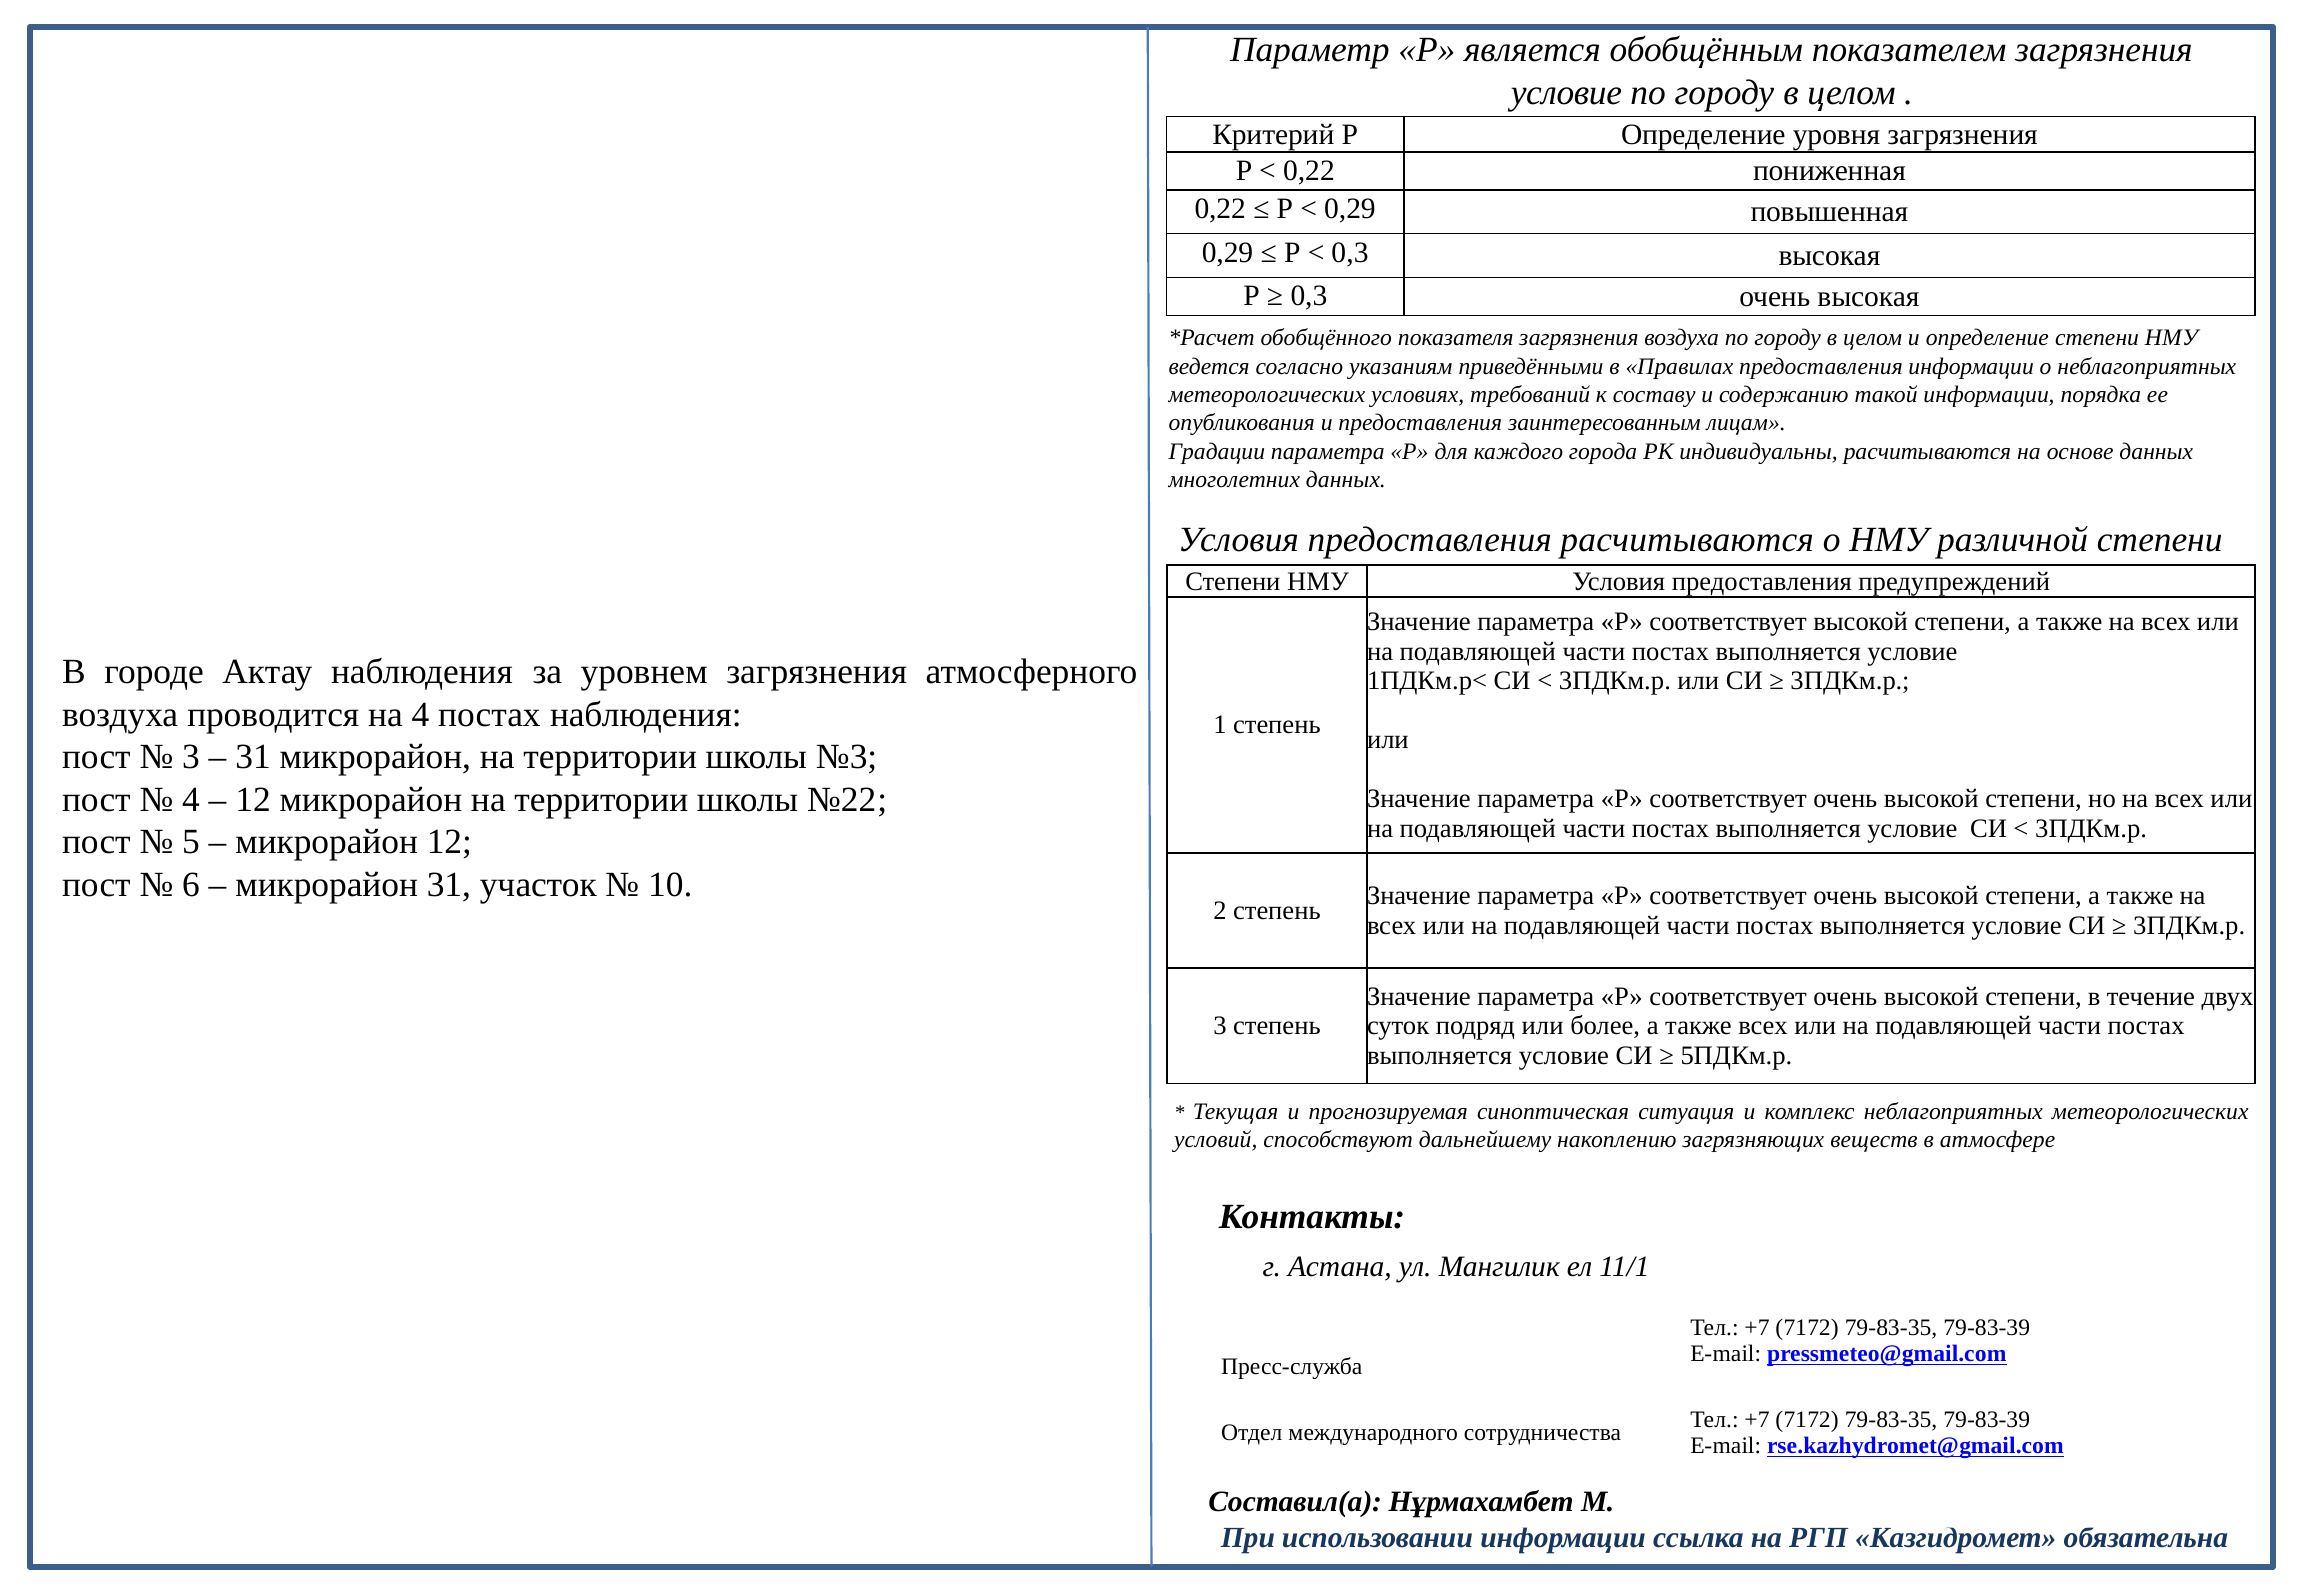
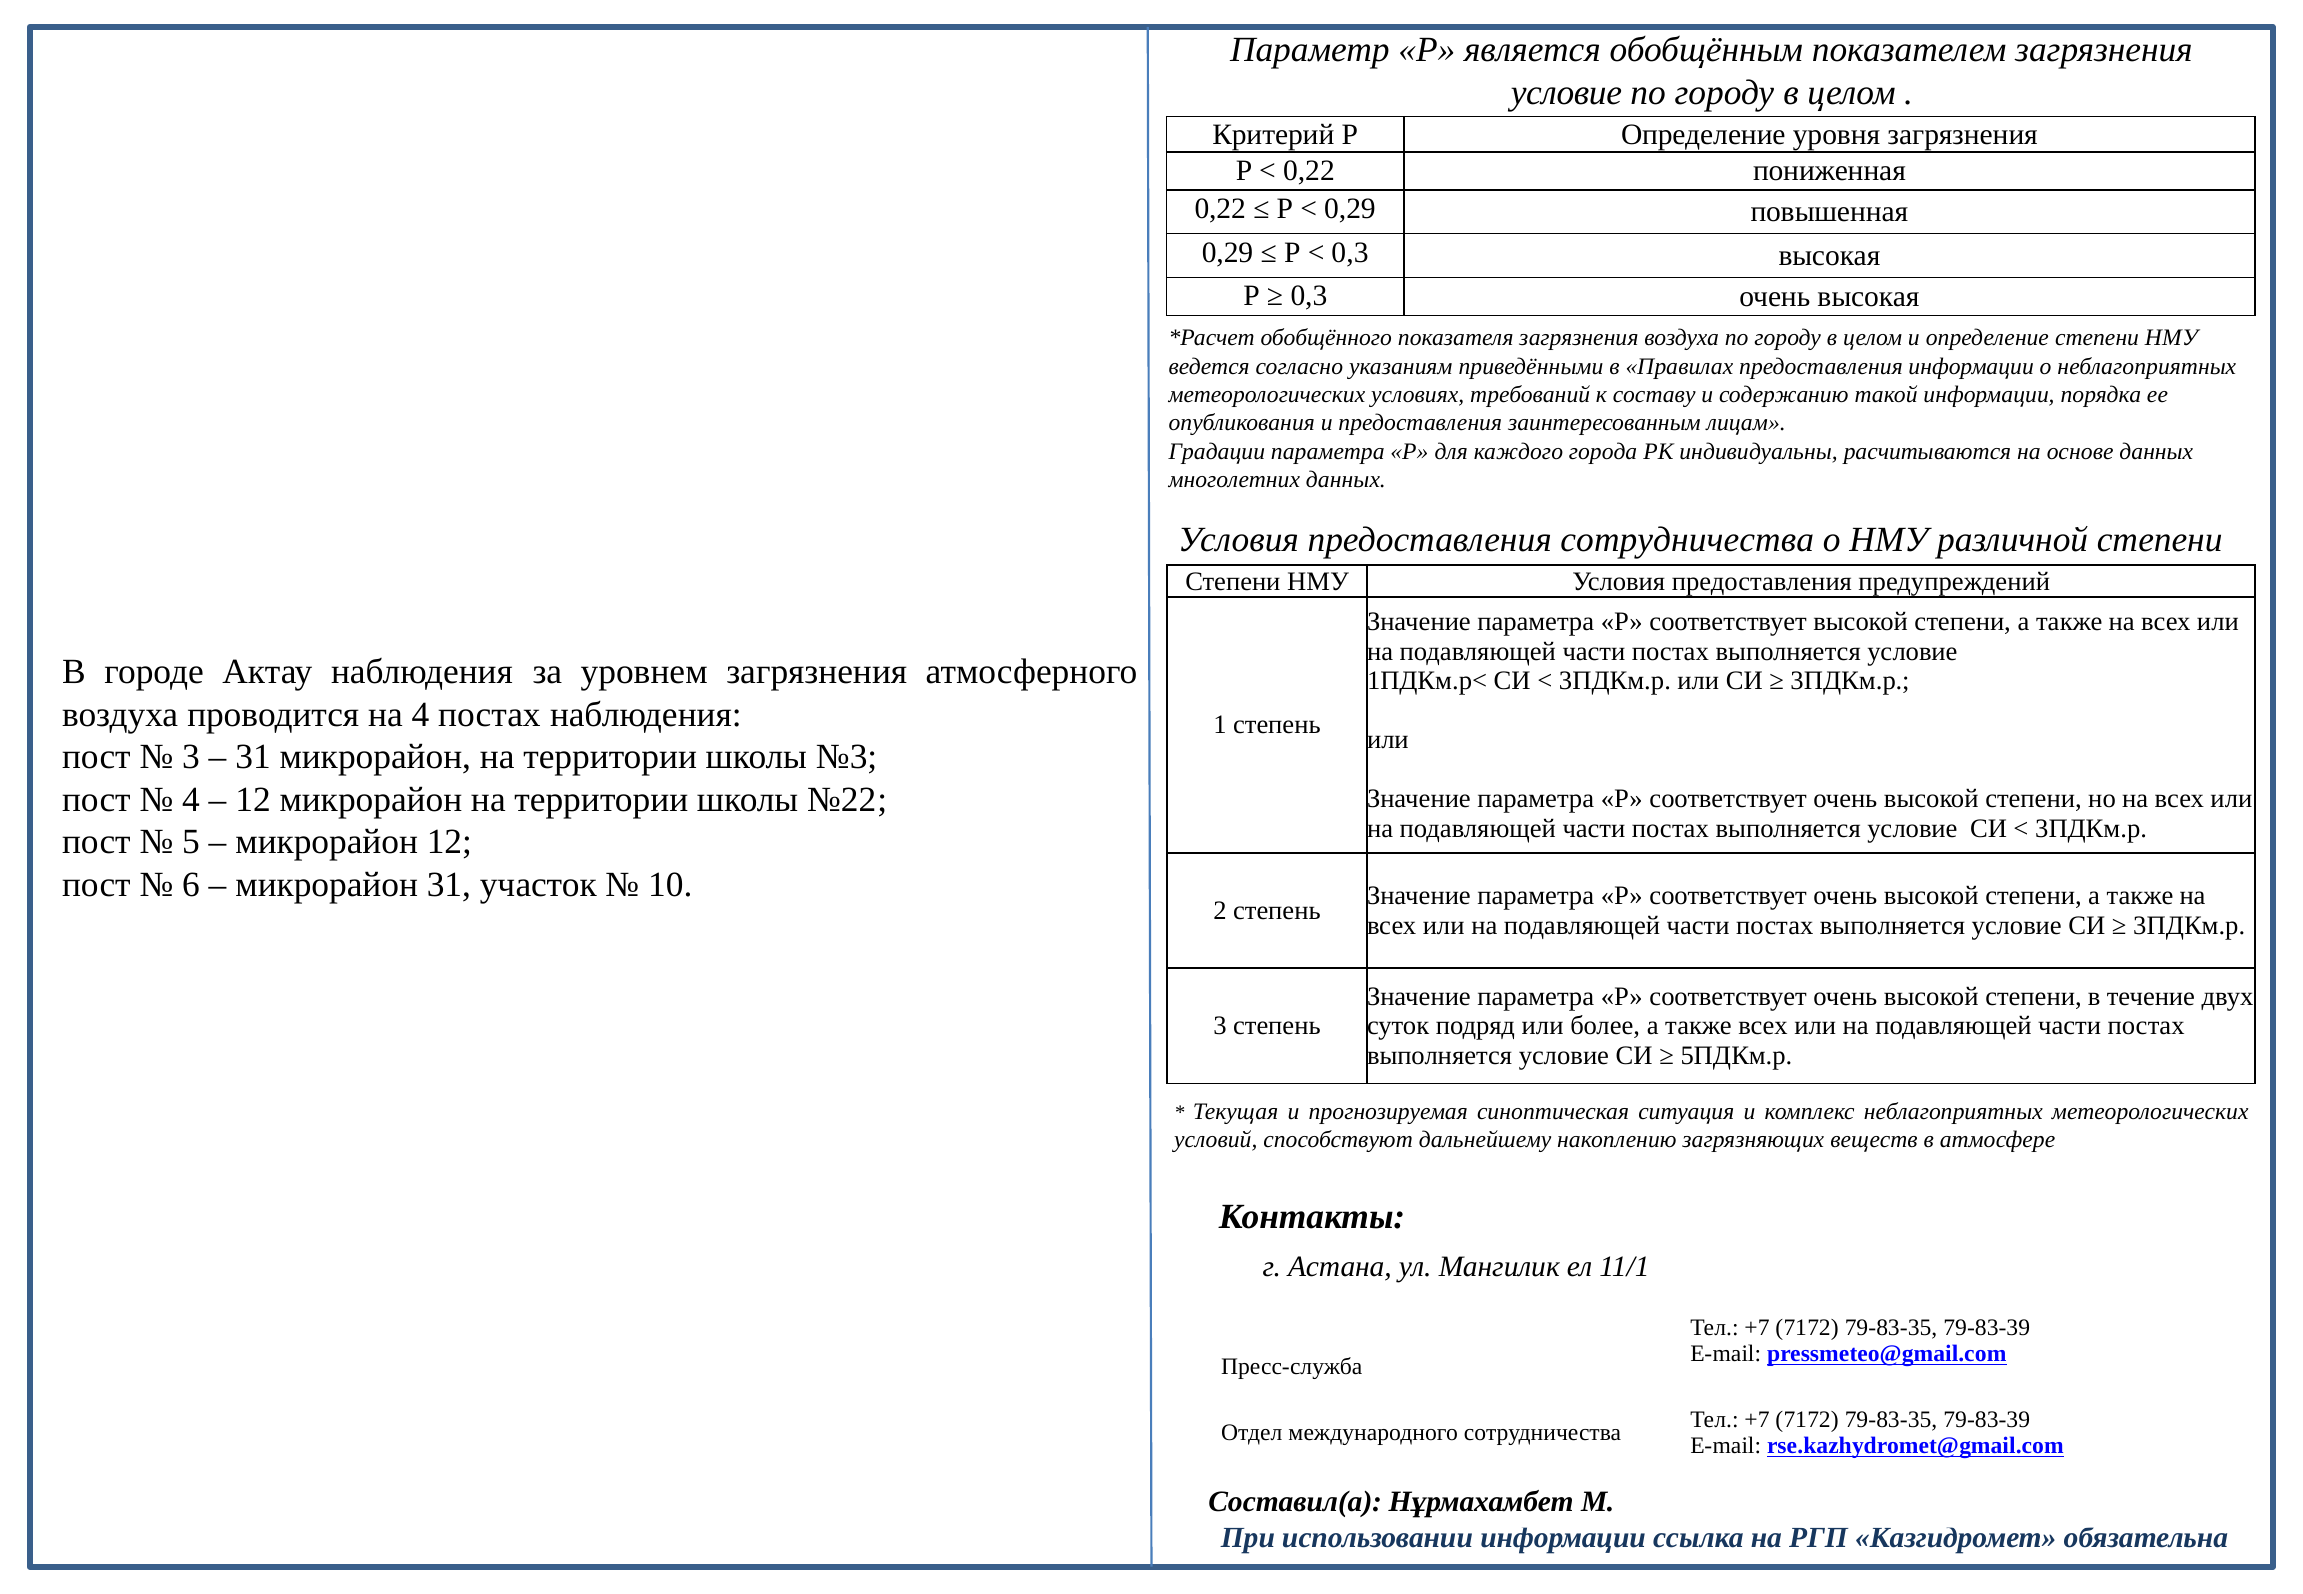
предоставления расчитываются: расчитываются -> сотрудничества
